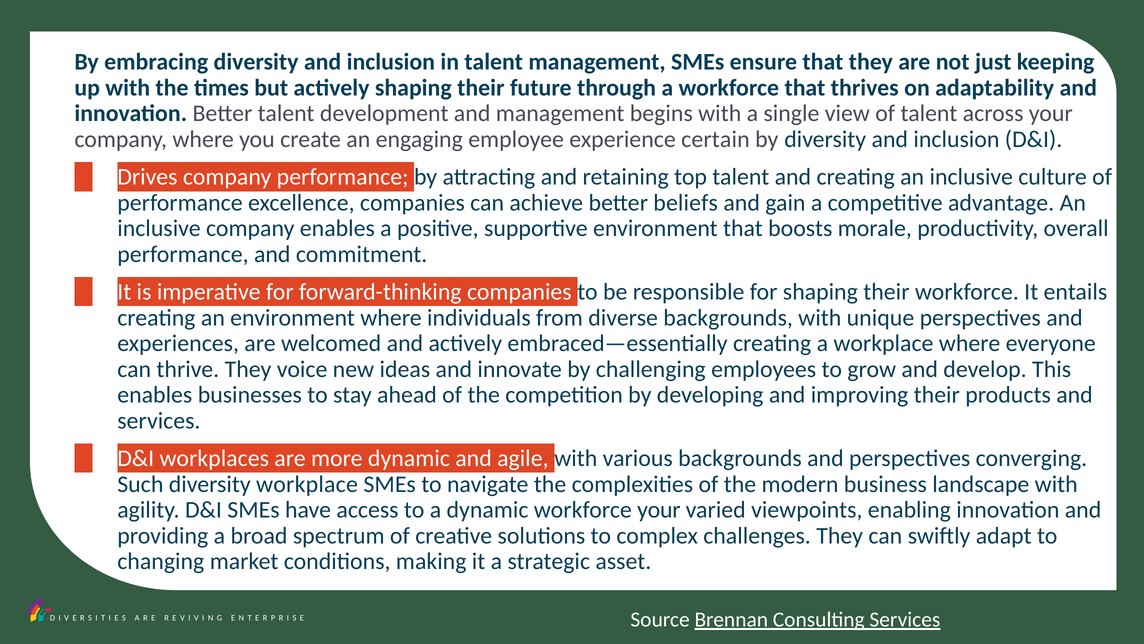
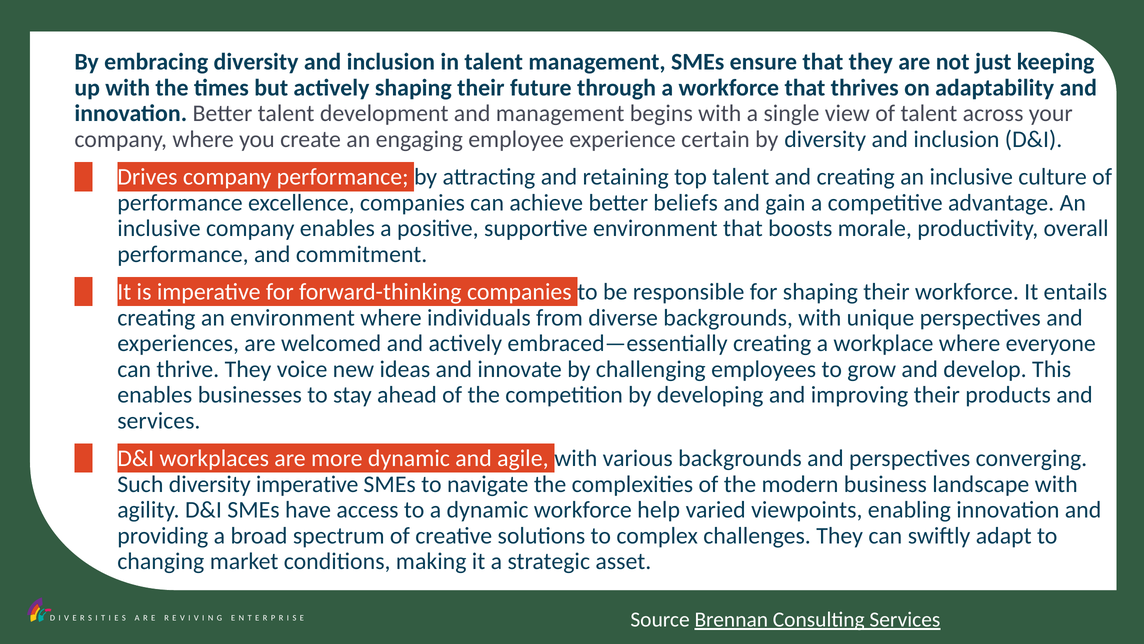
diversity workplace: workplace -> imperative
workforce your: your -> help
